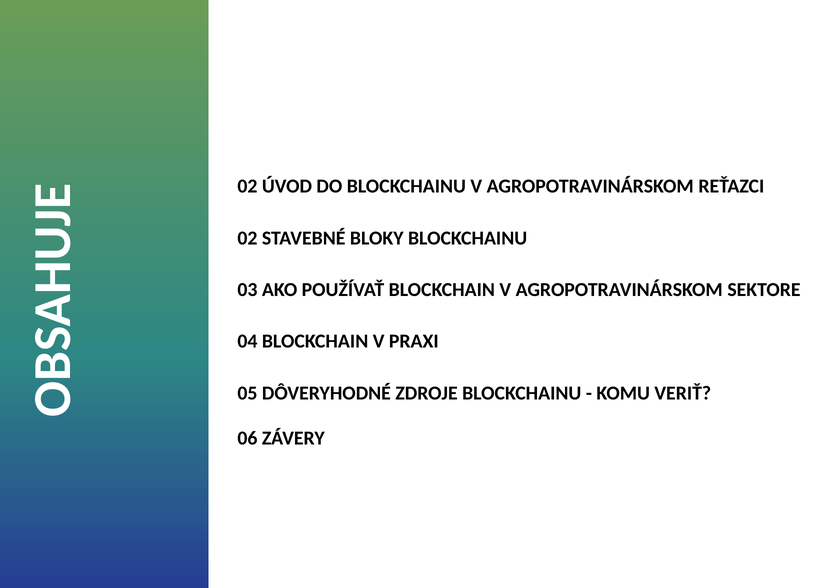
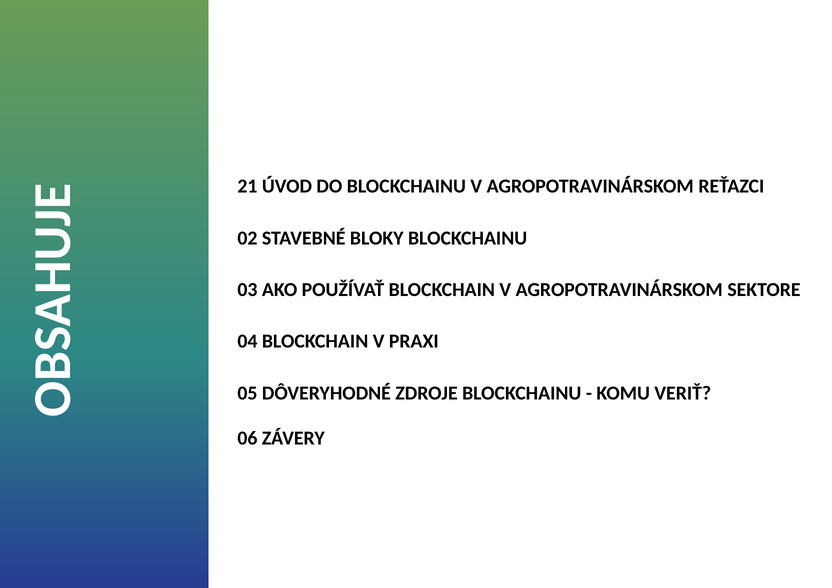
02 at (247, 187): 02 -> 21
